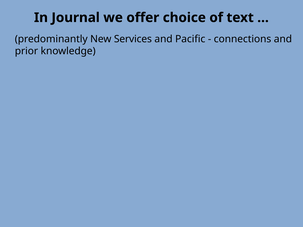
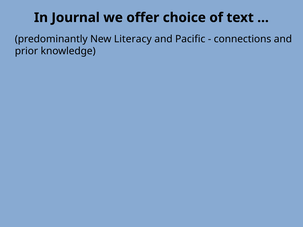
Services: Services -> Literacy
